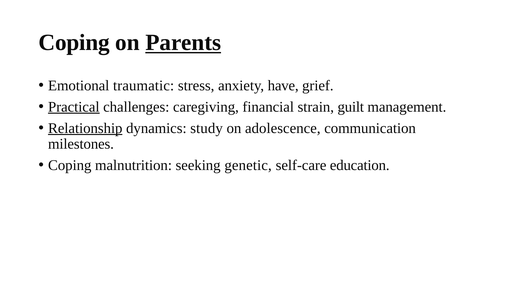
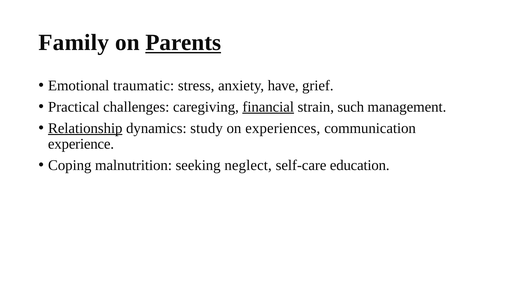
Coping at (74, 43): Coping -> Family
Practical underline: present -> none
financial underline: none -> present
guilt: guilt -> such
adolescence: adolescence -> experiences
milestones: milestones -> experience
genetic: genetic -> neglect
